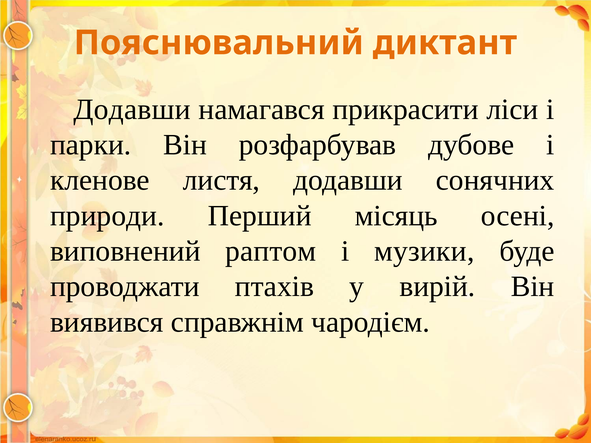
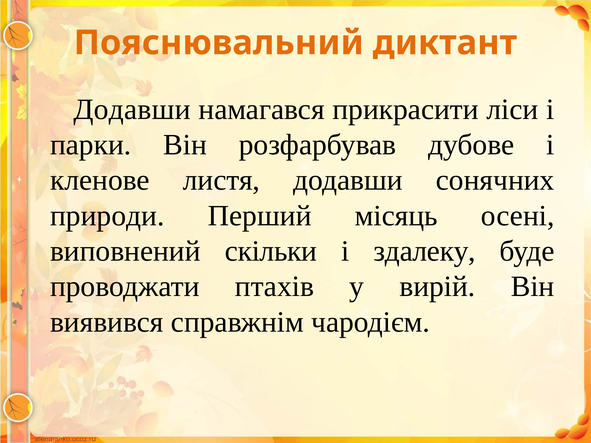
раптом: раптом -> скільки
музики: музики -> здалеку
